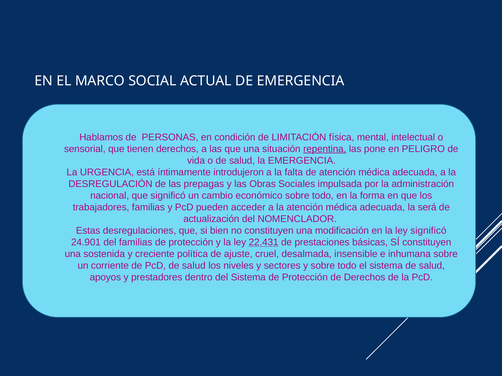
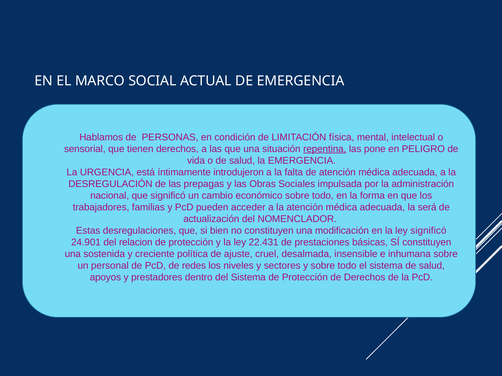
del familias: familias -> relacion
22.431 underline: present -> none
corriente: corriente -> personal
PcD de salud: salud -> redes
